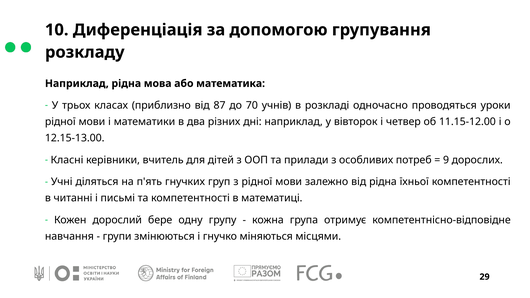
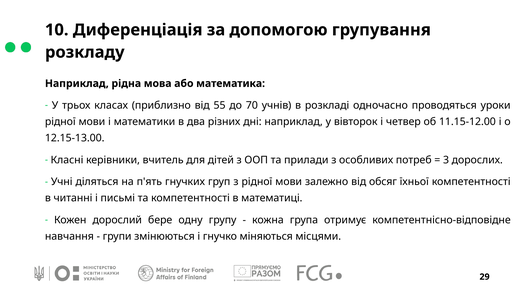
87: 87 -> 55
9: 9 -> 3
від рідна: рідна -> обсяг
